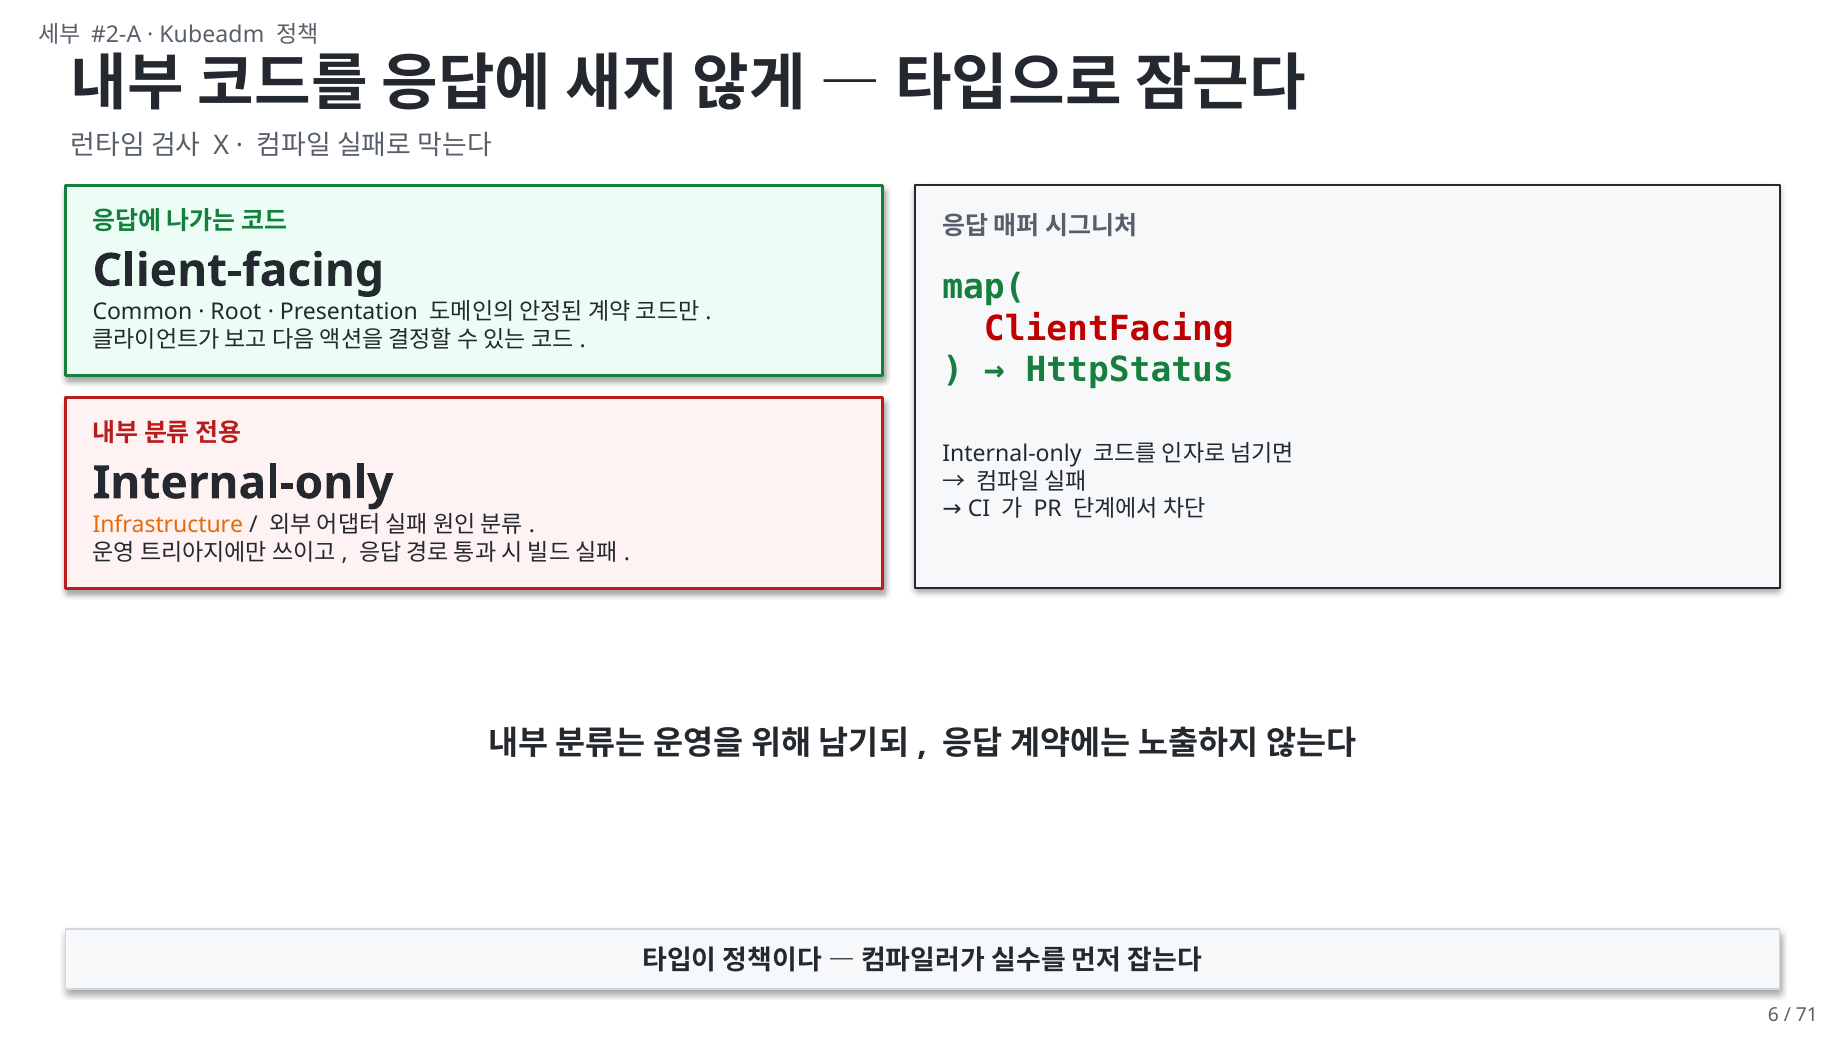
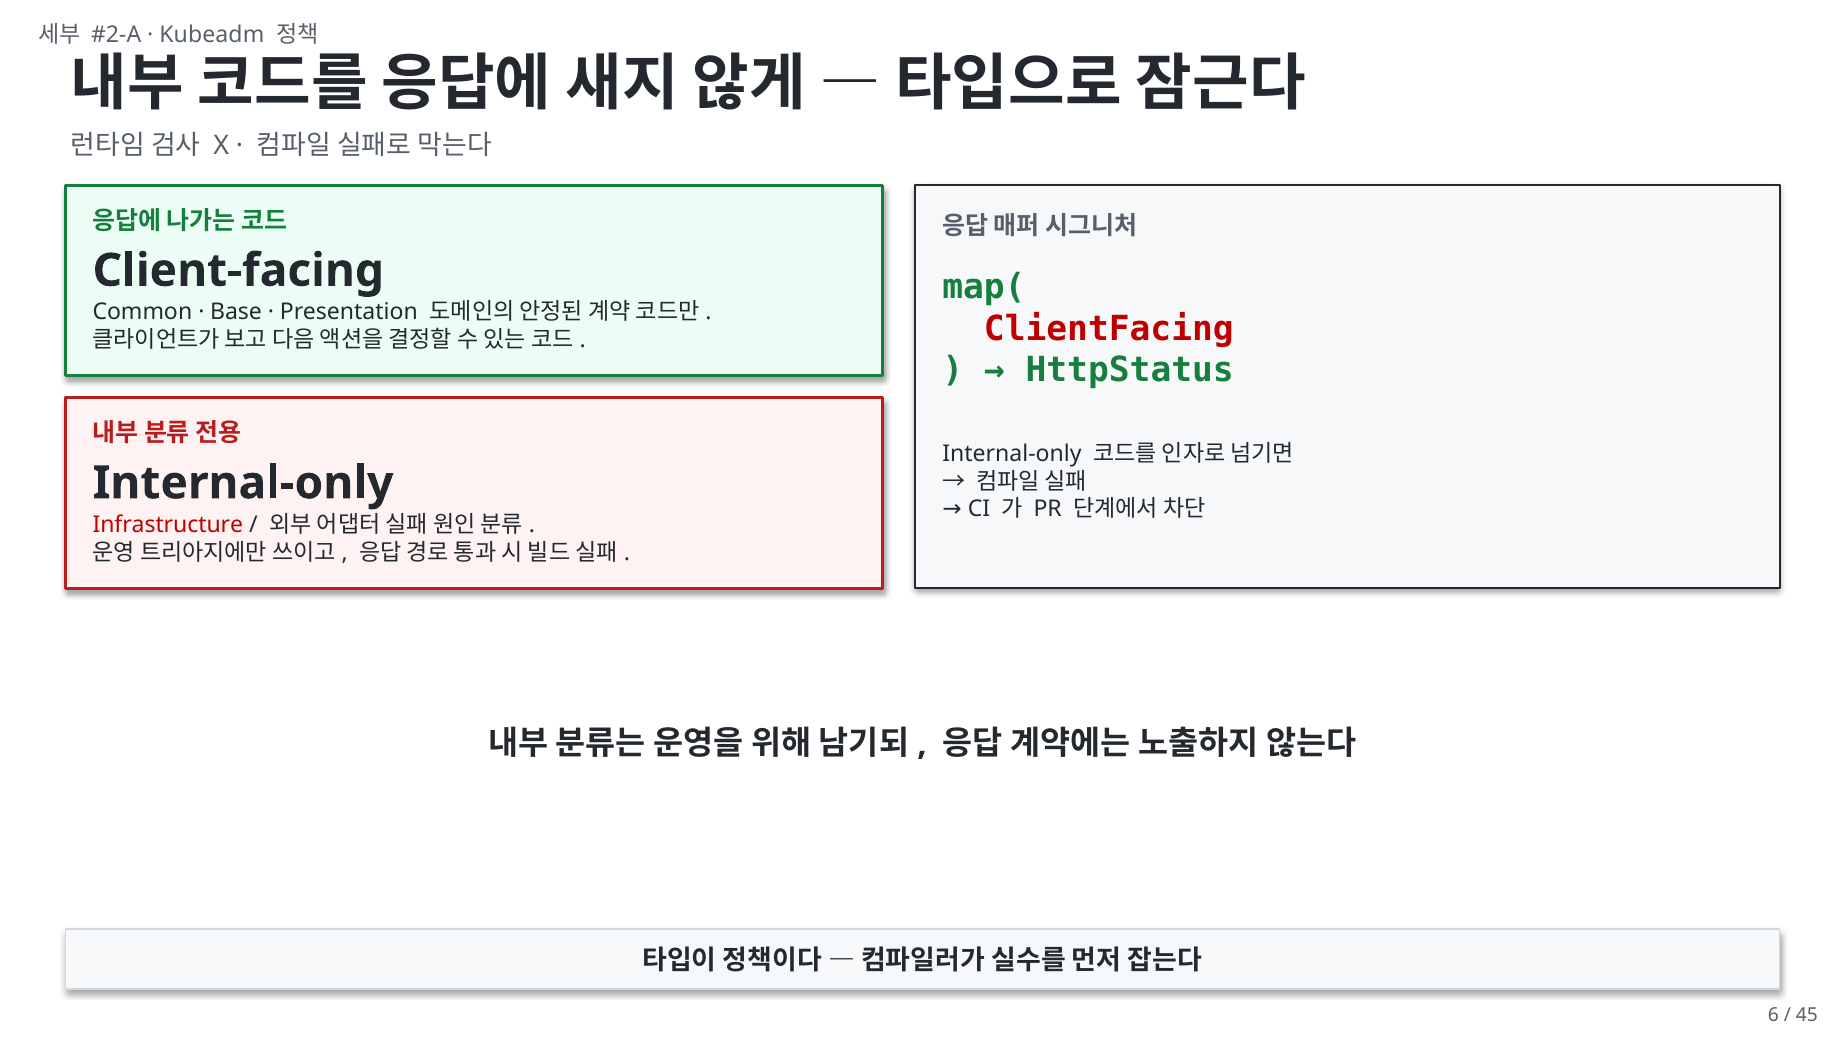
Root: Root -> Base
Infrastructure colour: orange -> red
71: 71 -> 45
